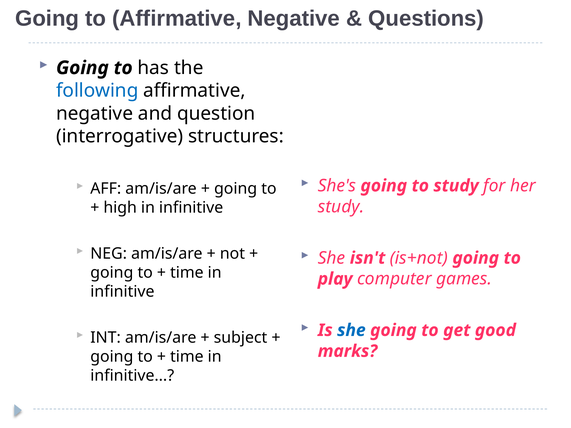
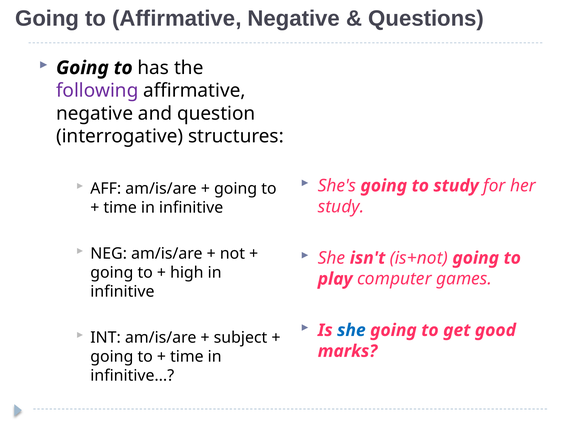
following colour: blue -> purple
high at (120, 208): high -> time
time at (187, 273): time -> high
